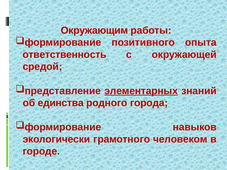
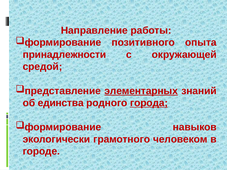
Окружающим: Окружающим -> Направление
ответственность: ответственность -> принадлежности
города underline: none -> present
